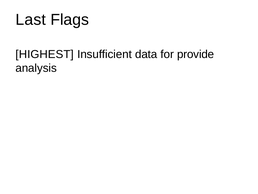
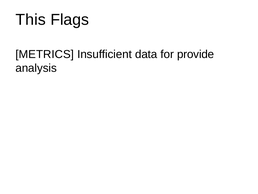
Last: Last -> This
HIGHEST: HIGHEST -> METRICS
